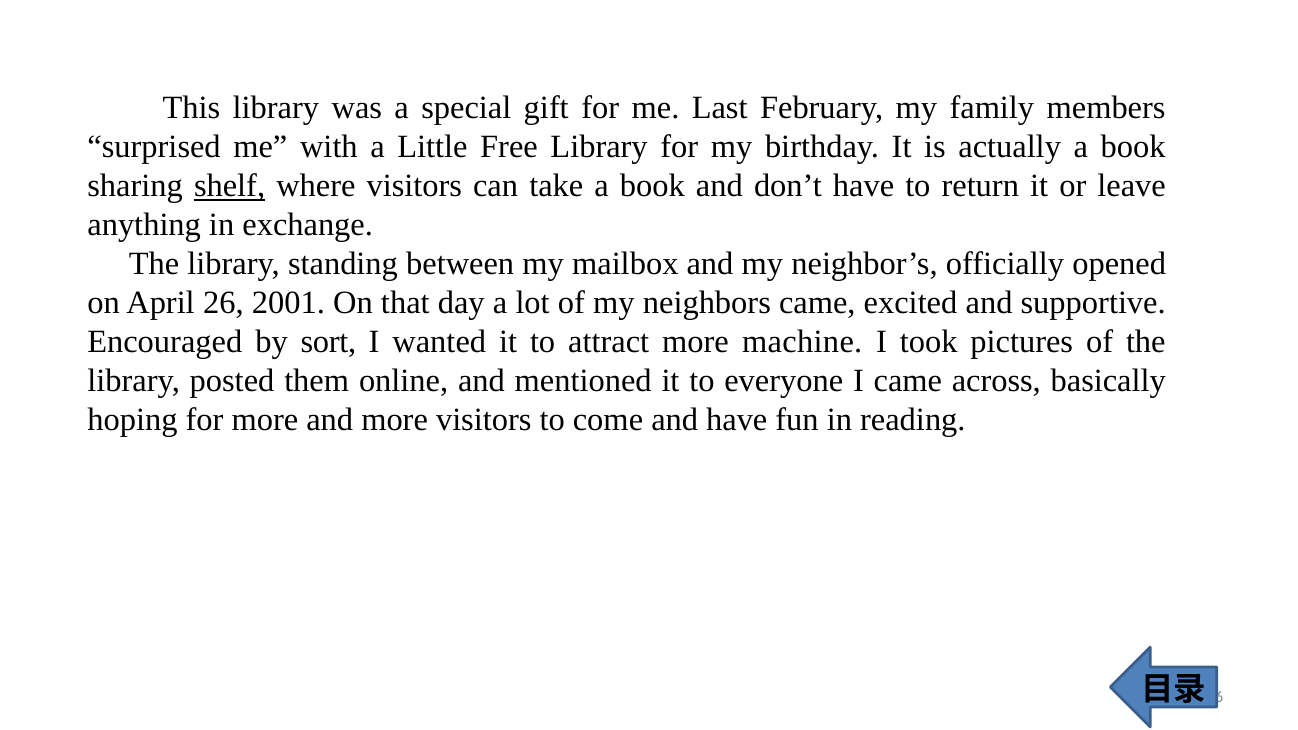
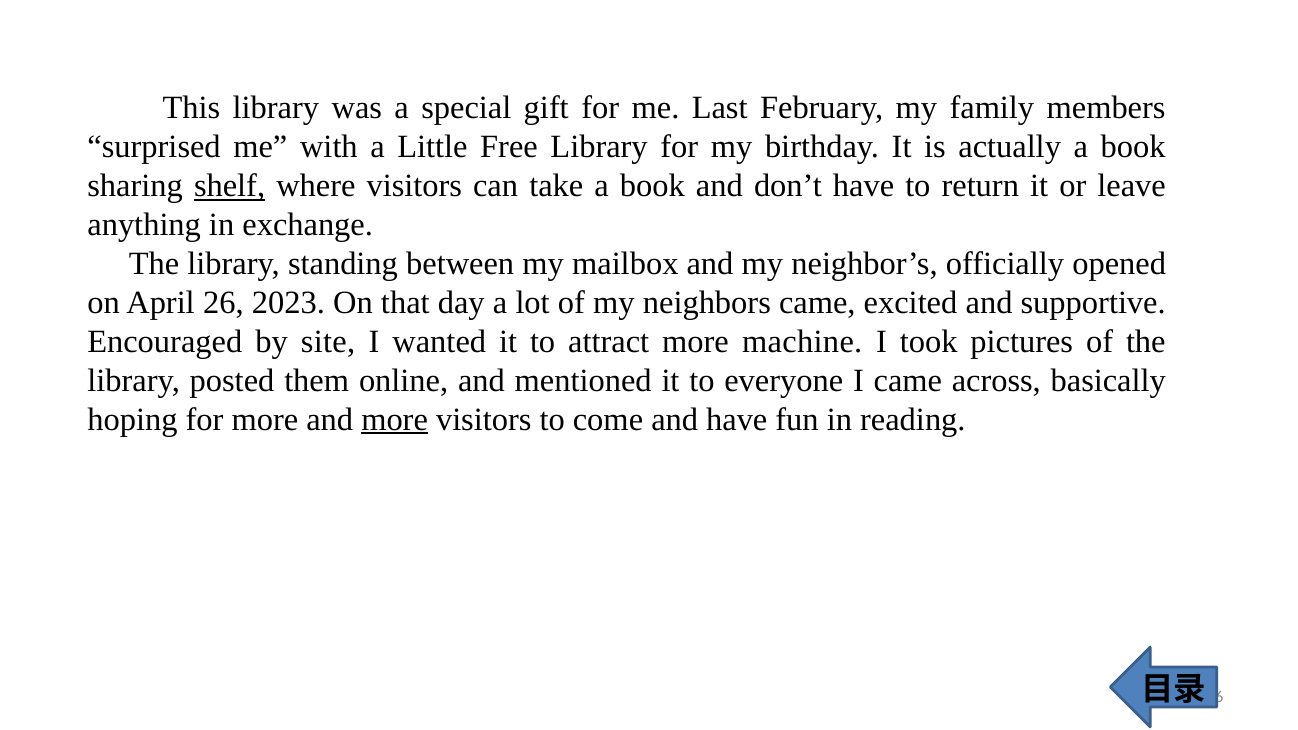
2001: 2001 -> 2023
sort: sort -> site
more at (395, 419) underline: none -> present
